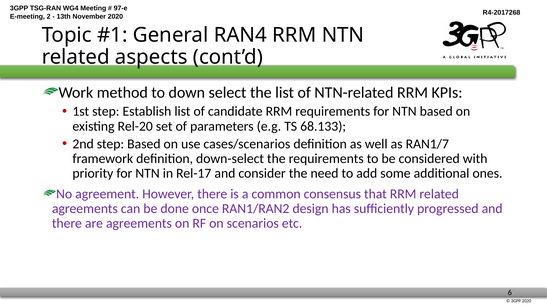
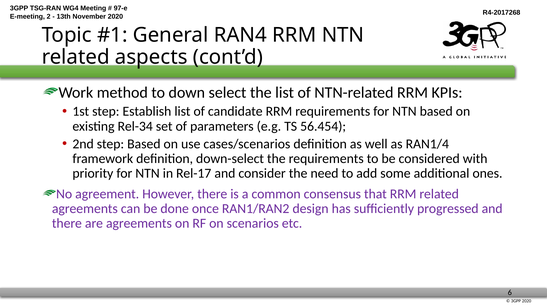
Rel-20: Rel-20 -> Rel-34
68.133: 68.133 -> 56.454
RAN1/7: RAN1/7 -> RAN1/4
